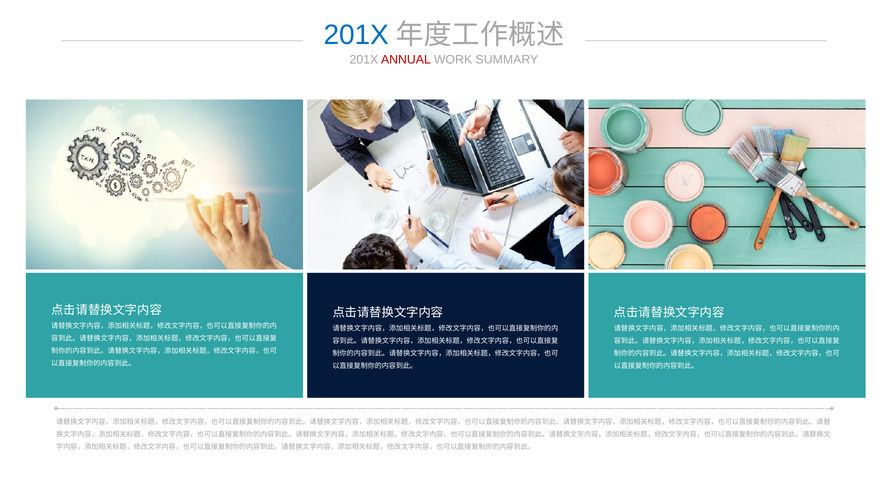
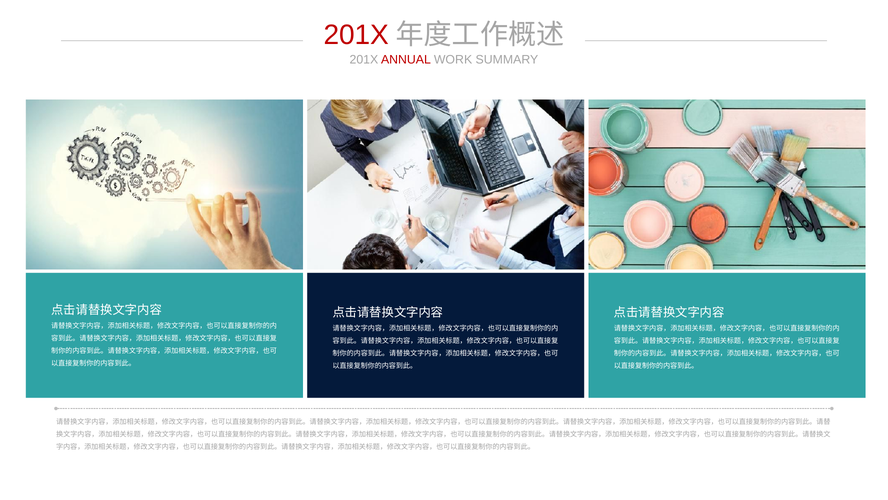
201X at (356, 35) colour: blue -> red
